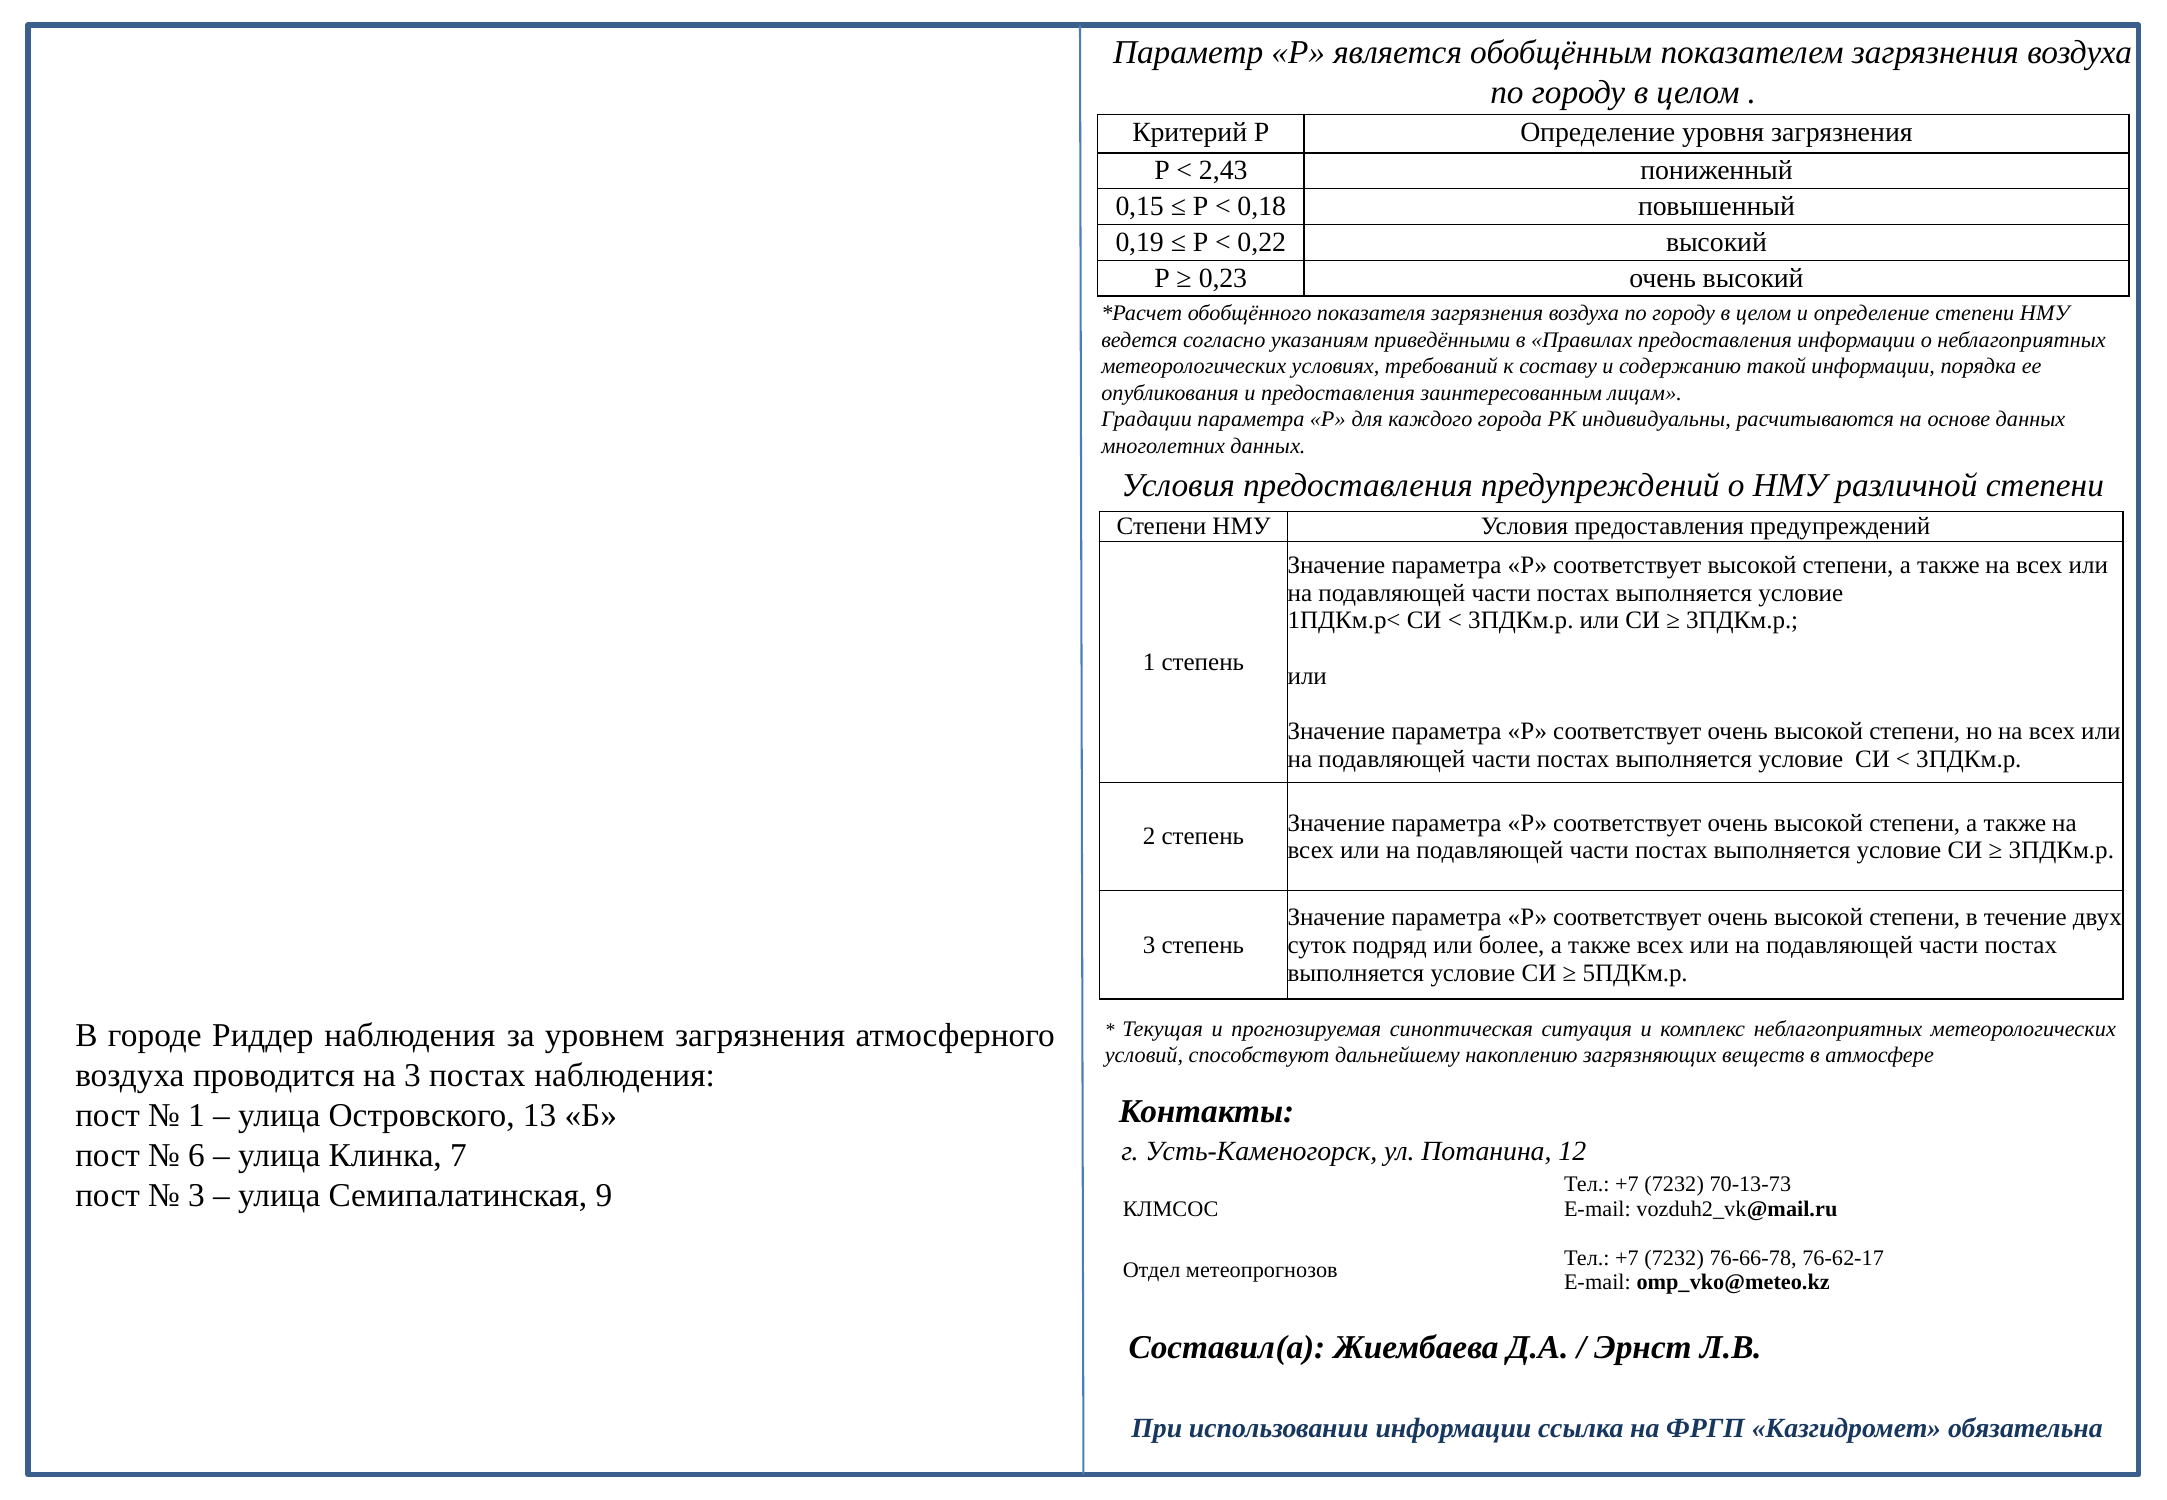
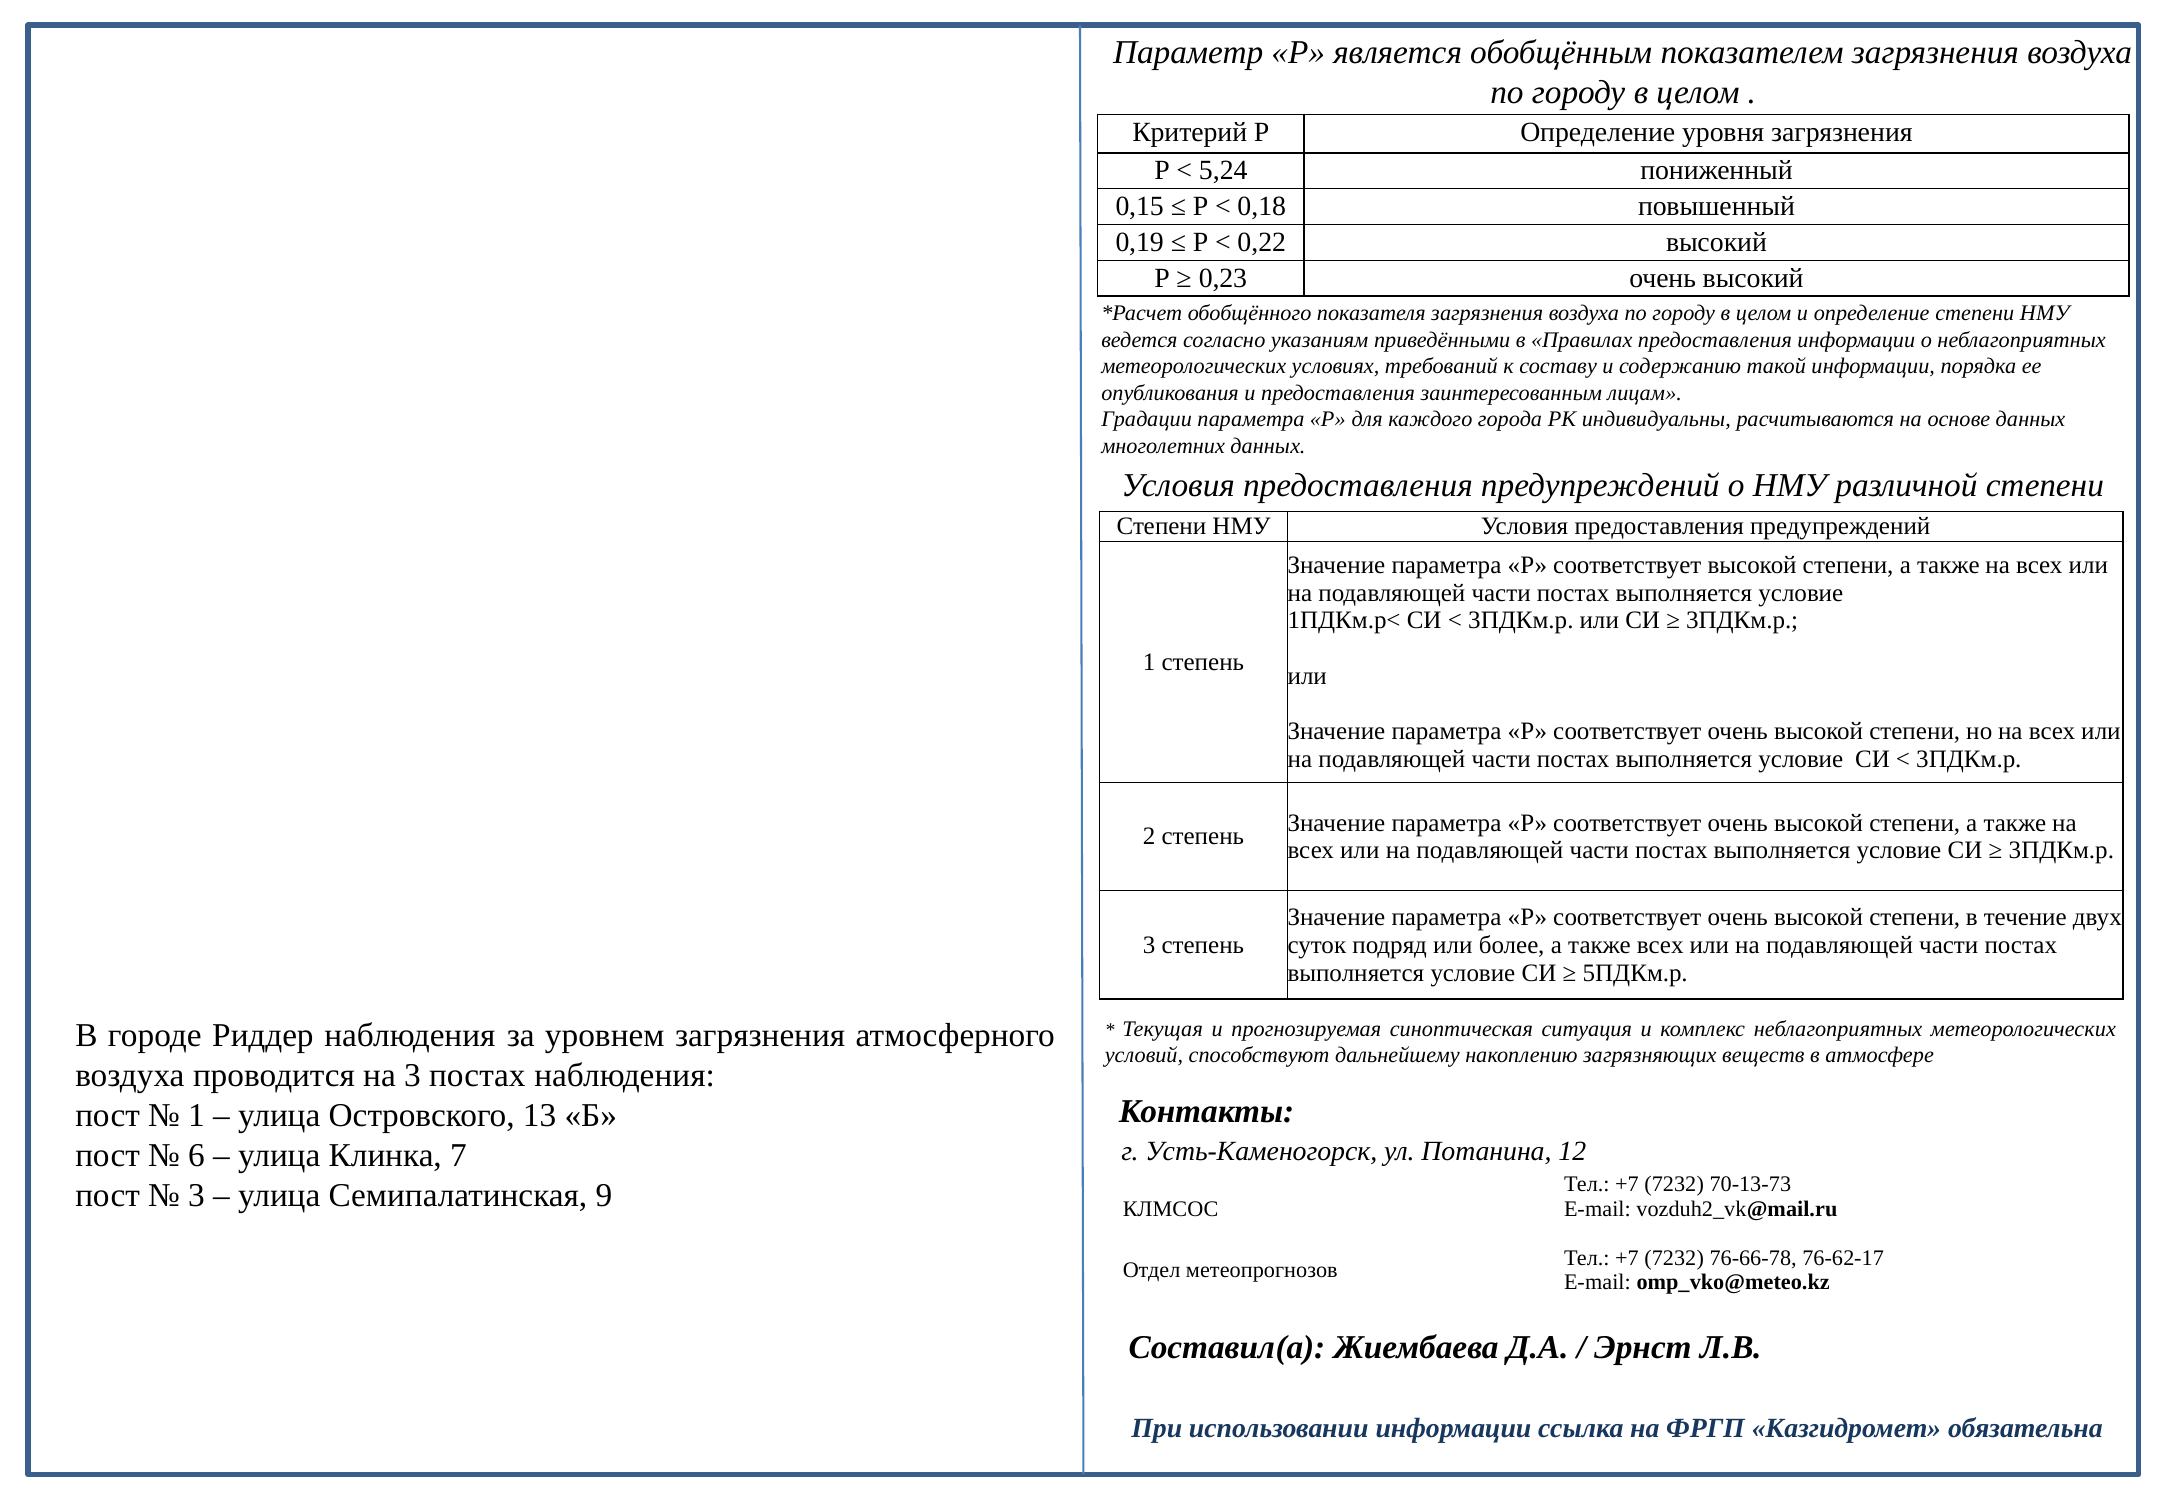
2,43: 2,43 -> 5,24
